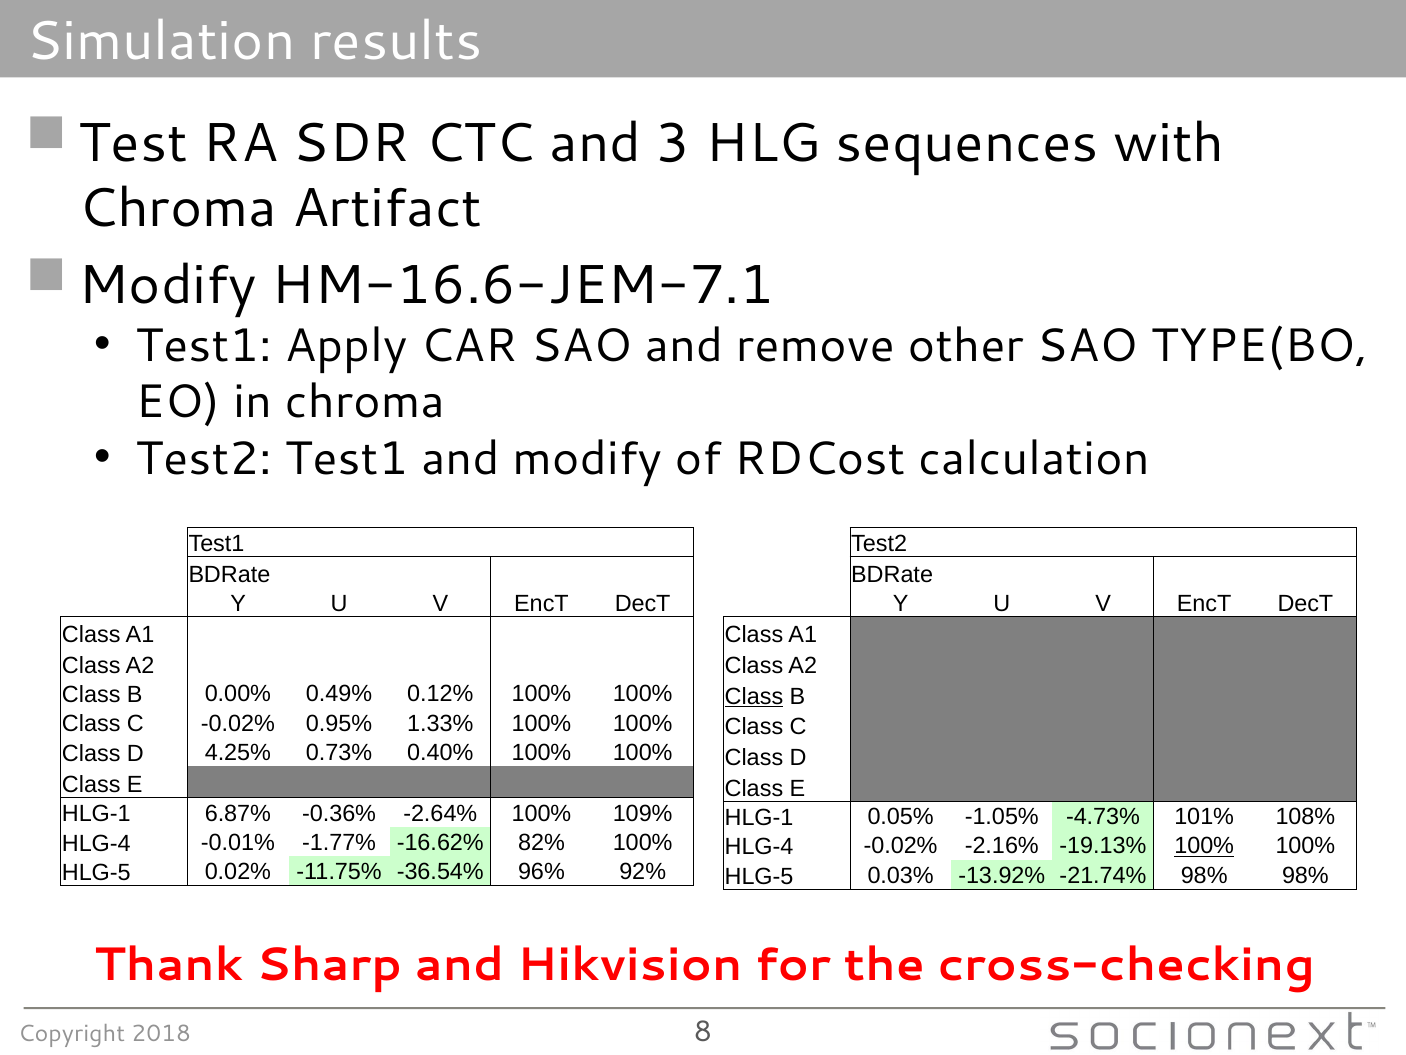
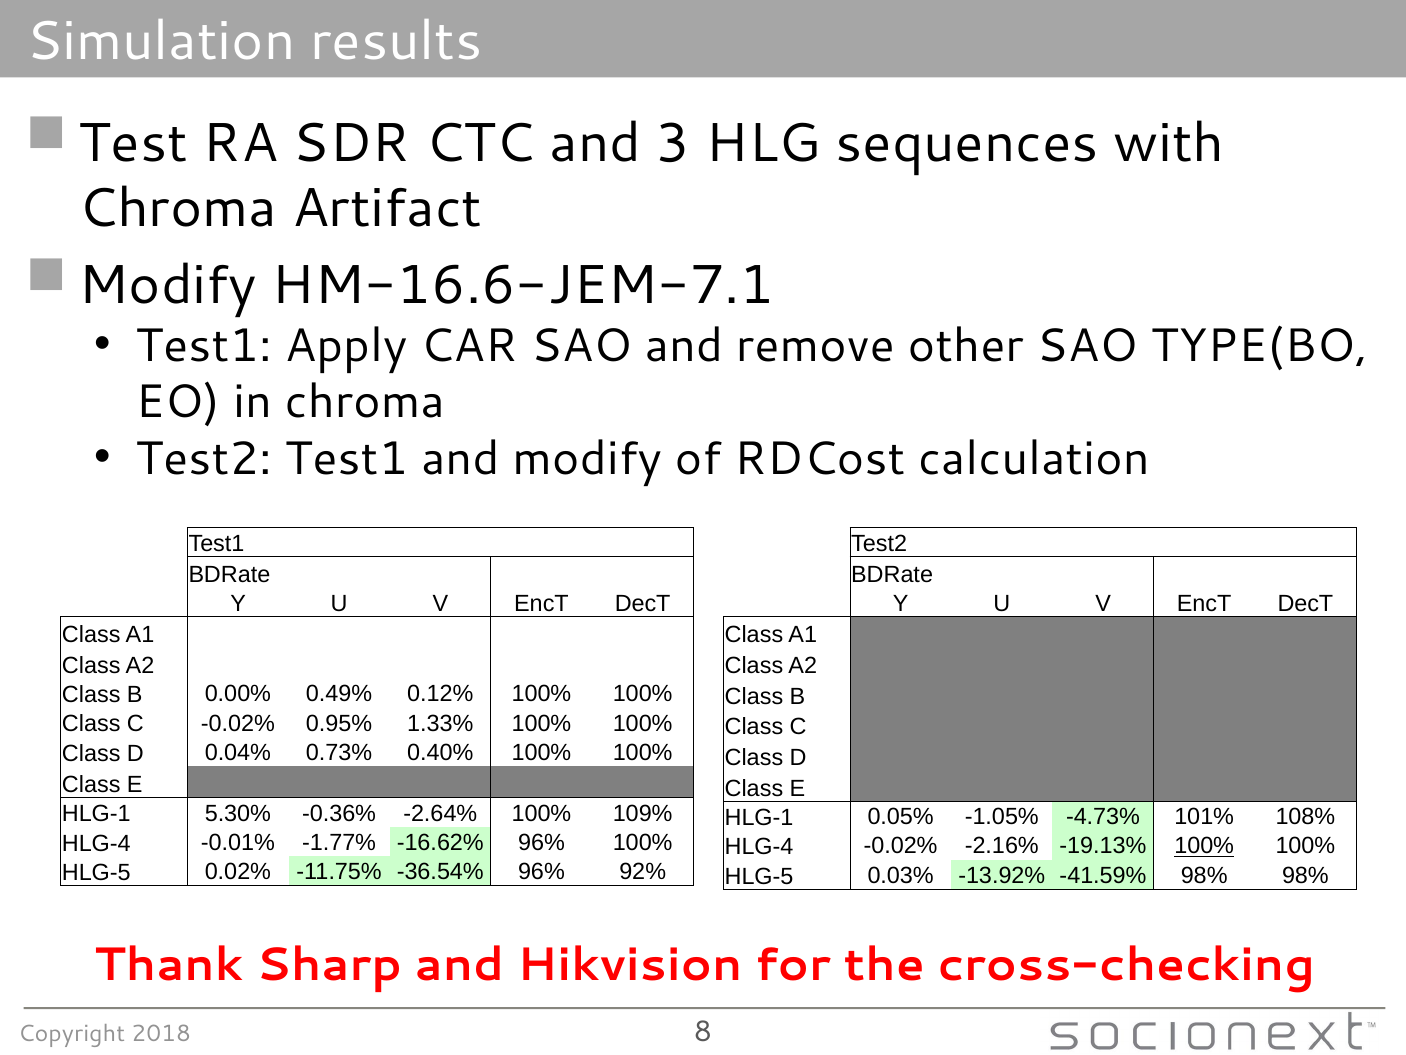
Class at (754, 696) underline: present -> none
4.25%: 4.25% -> 0.04%
6.87%: 6.87% -> 5.30%
-16.62% 82%: 82% -> 96%
-21.74%: -21.74% -> -41.59%
